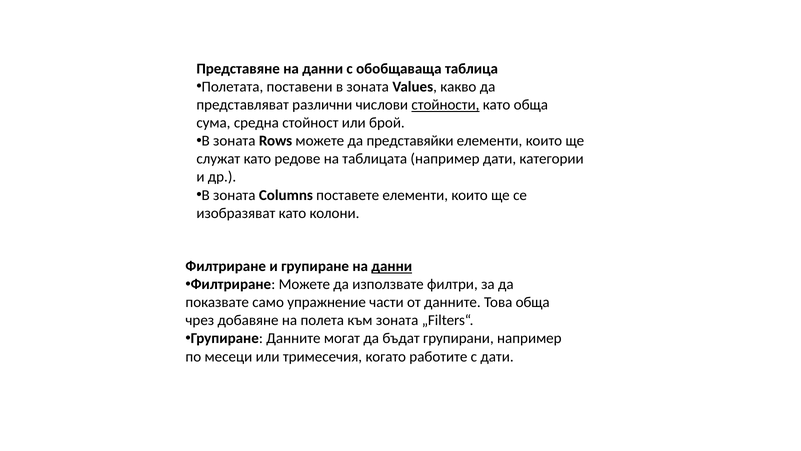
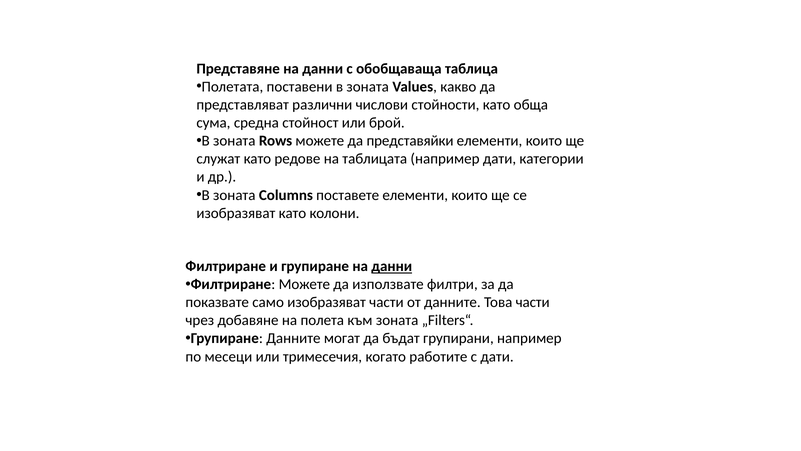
стойности underline: present -> none
само упражнение: упражнение -> изобразяват
Това обща: обща -> части
